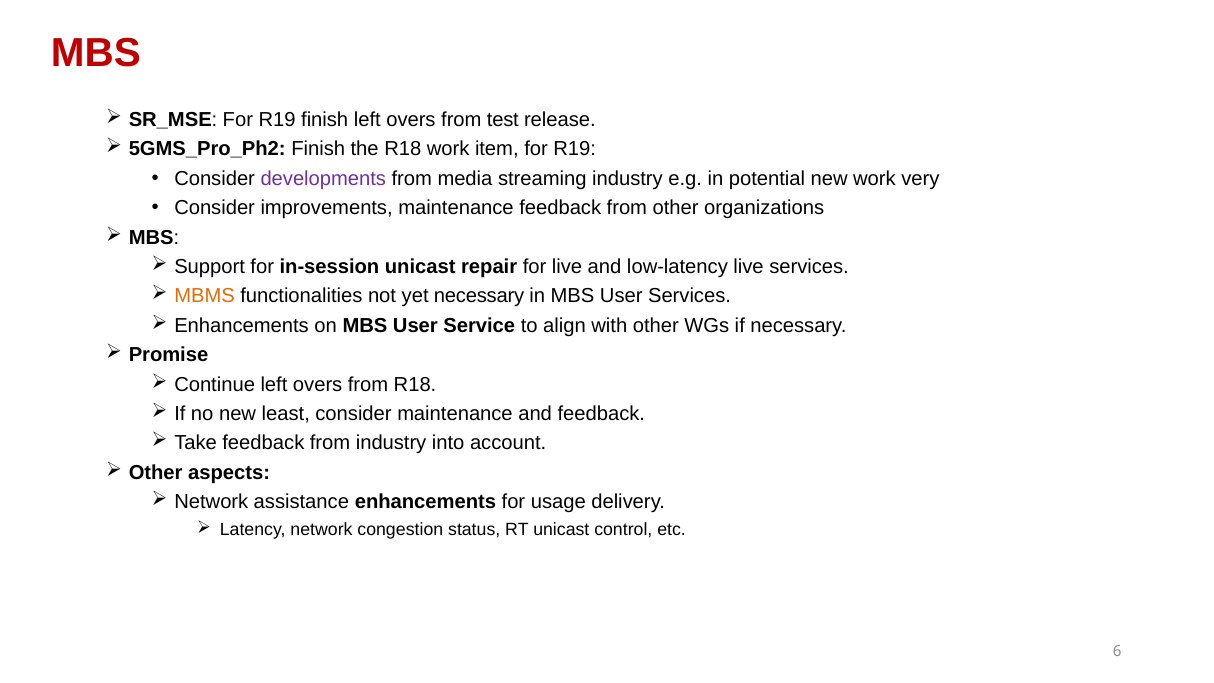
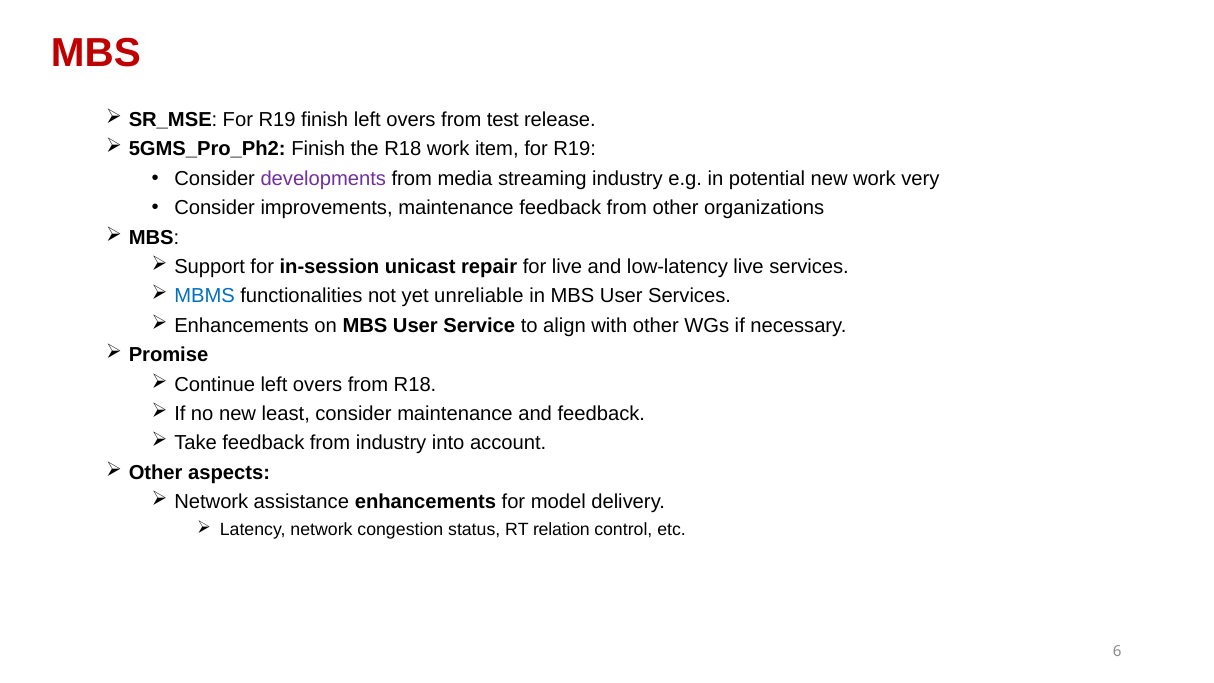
MBMS colour: orange -> blue
yet necessary: necessary -> unreliable
usage: usage -> model
RT unicast: unicast -> relation
